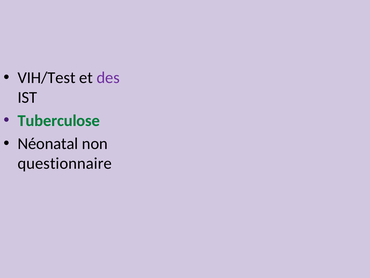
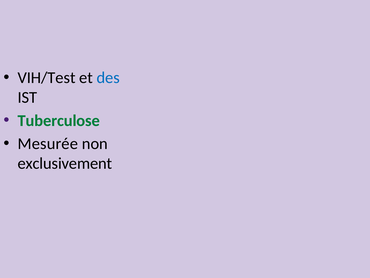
des colour: purple -> blue
Néonatal: Néonatal -> Mesurée
questionnaire: questionnaire -> exclusivement
